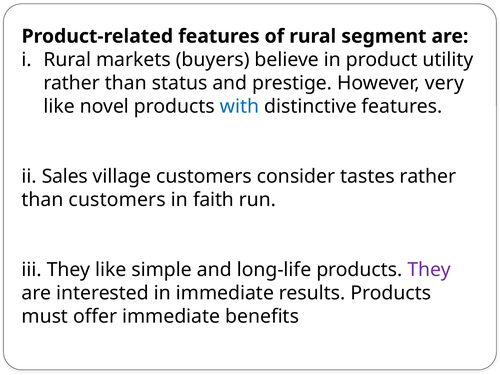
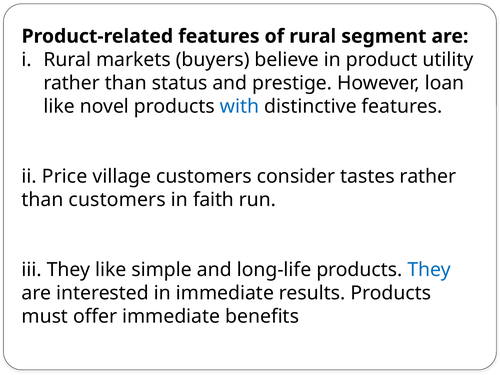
very: very -> loan
Sales: Sales -> Price
They at (429, 270) colour: purple -> blue
